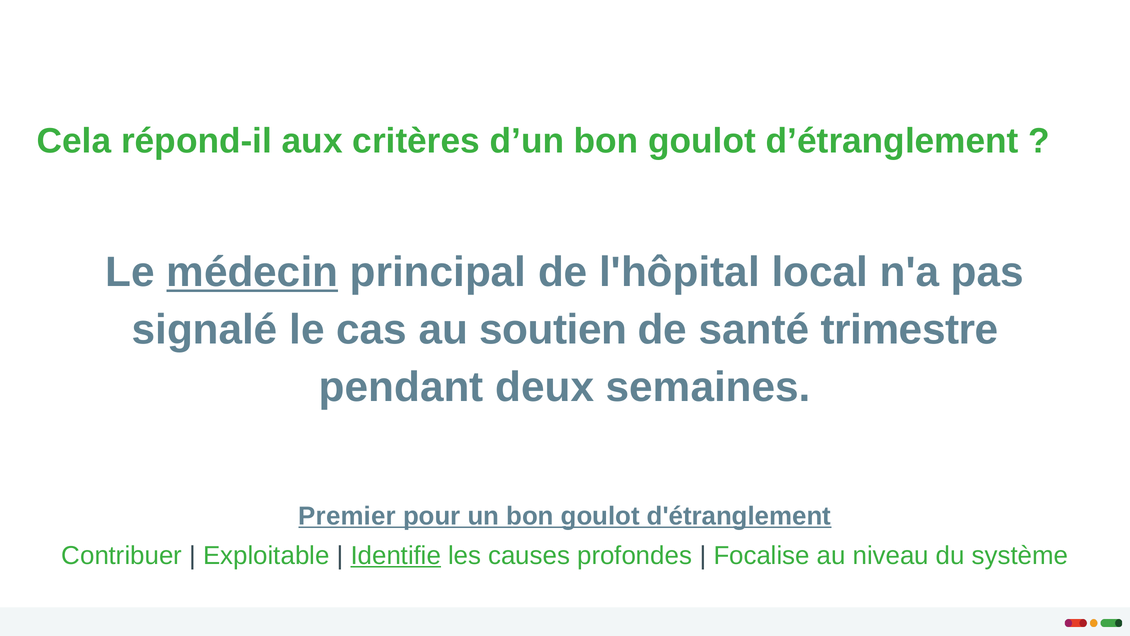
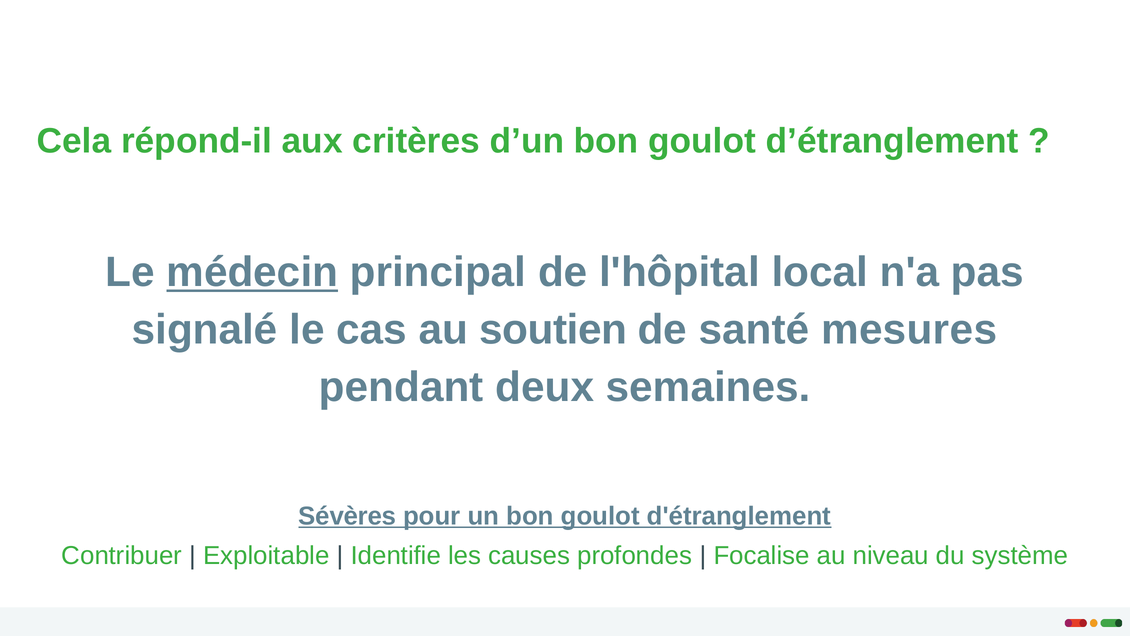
trimestre: trimestre -> mesures
Premier: Premier -> Sévères
Identifie underline: present -> none
